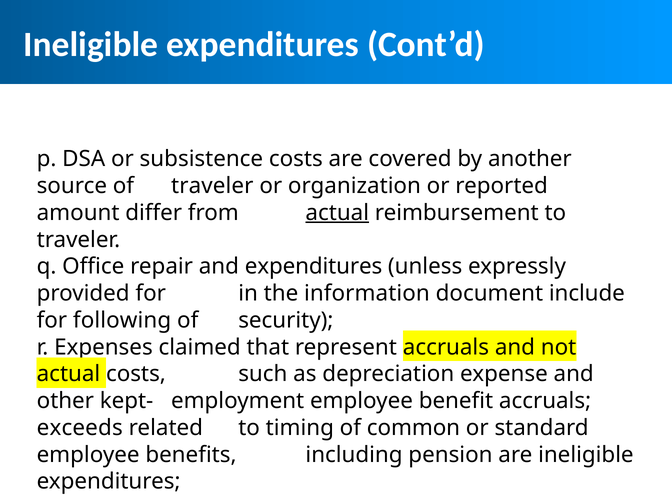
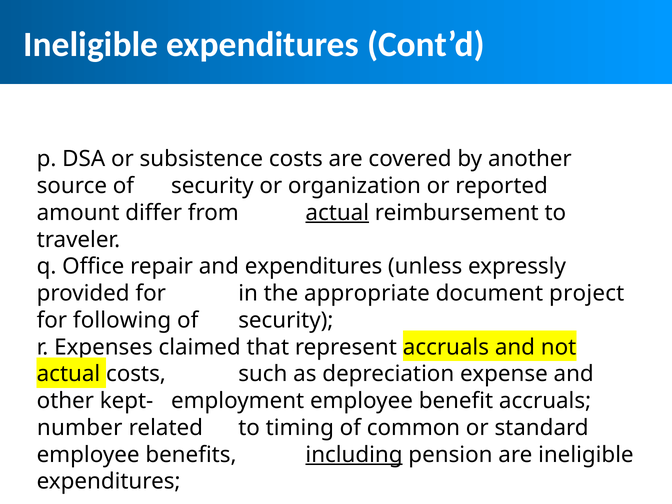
source of traveler: traveler -> security
information: information -> appropriate
include: include -> project
exceeds: exceeds -> number
including underline: none -> present
